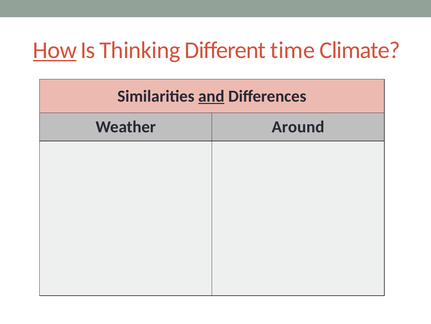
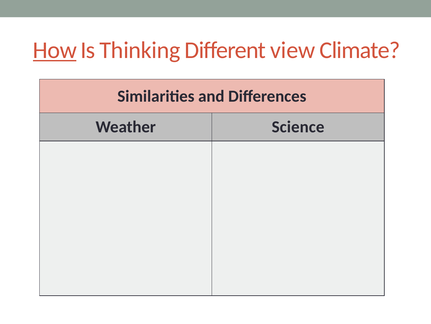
time: time -> view
and underline: present -> none
Around: Around -> Science
